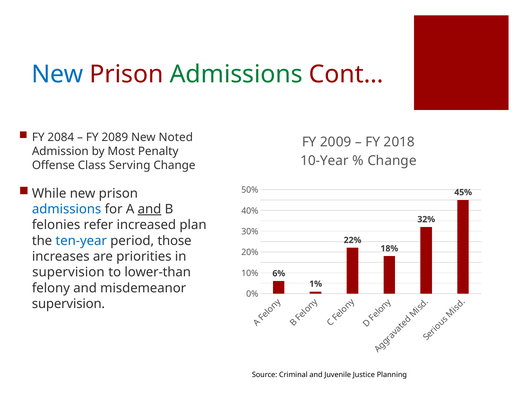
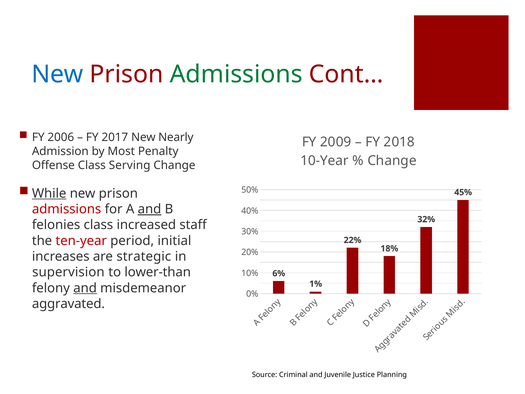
2084: 2084 -> 2006
2089: 2089 -> 2017
Noted: Noted -> Nearly
While underline: none -> present
admissions at (67, 209) colour: blue -> red
felonies refer: refer -> class
plan: plan -> staff
ten-year colour: blue -> red
those: those -> initial
priorities: priorities -> strategic
and at (85, 288) underline: none -> present
supervision at (68, 304): supervision -> aggravated
